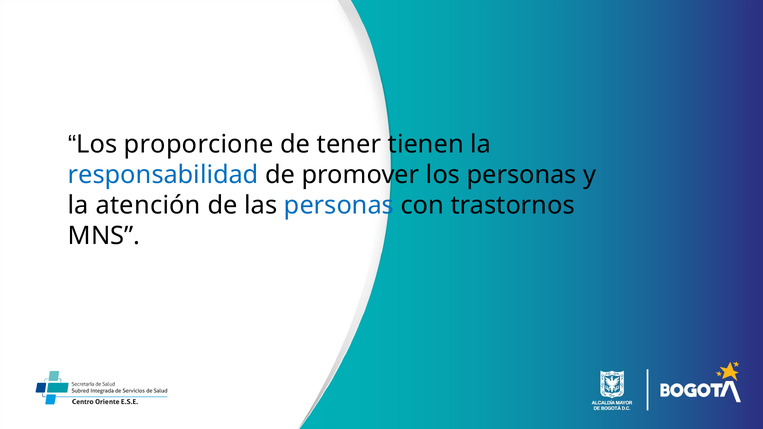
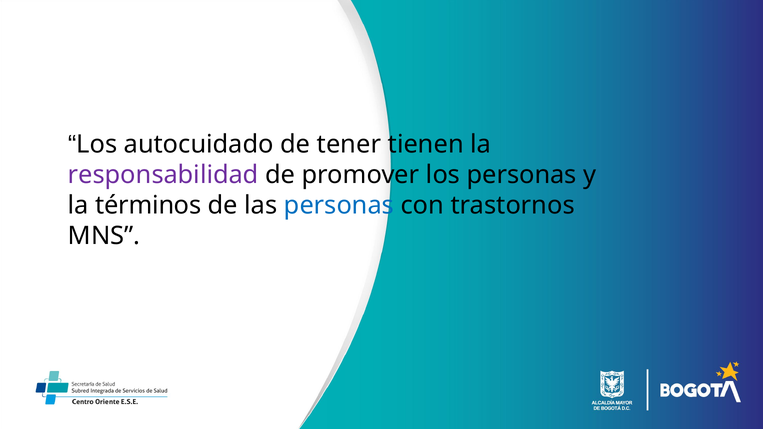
proporcione: proporcione -> autocuidado
responsabilidad colour: blue -> purple
atención: atención -> términos
